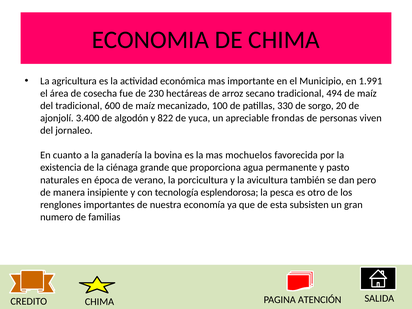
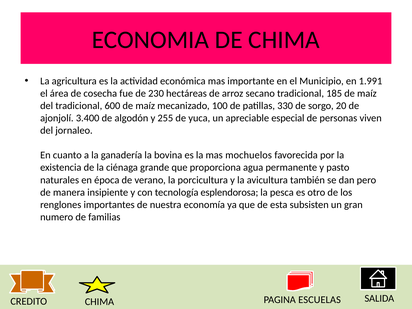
494: 494 -> 185
822: 822 -> 255
frondas: frondas -> especial
ATENCIÓN: ATENCIÓN -> ESCUELAS
